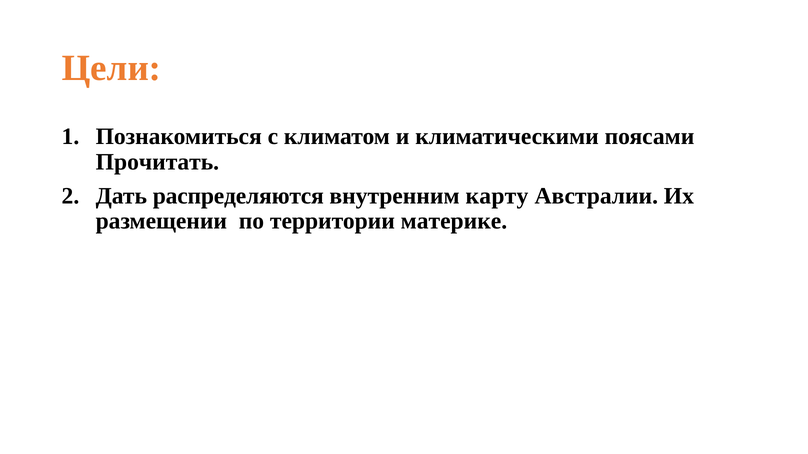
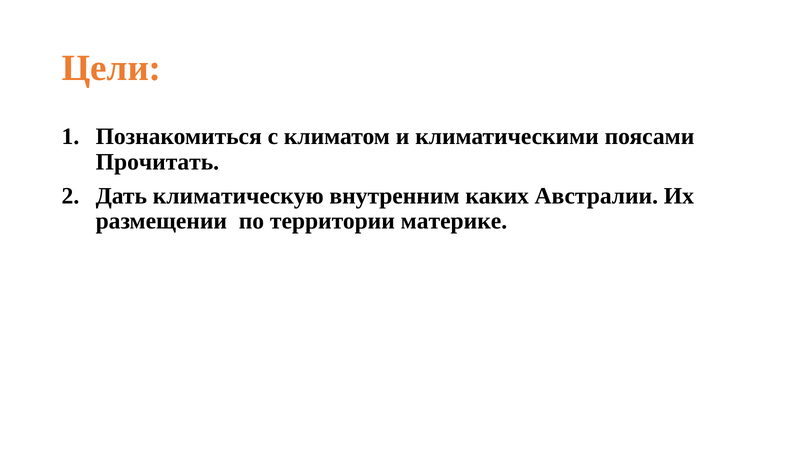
распределяются: распределяются -> климатическую
карту: карту -> каких
